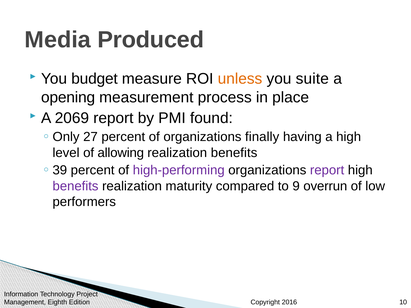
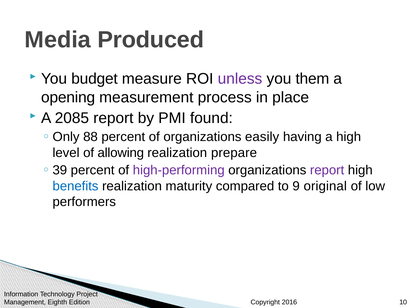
unless colour: orange -> purple
suite: suite -> them
2069: 2069 -> 2085
27: 27 -> 88
finally: finally -> easily
realization benefits: benefits -> prepare
benefits at (76, 186) colour: purple -> blue
overrun: overrun -> original
